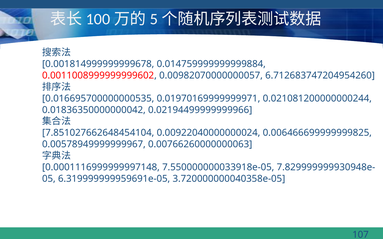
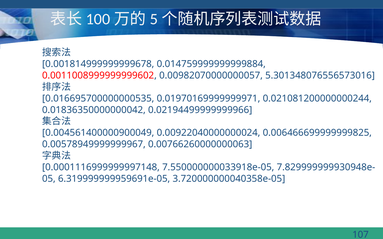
6.712683747204954260: 6.712683747204954260 -> 5.301348076556573016
7.851027662648454104: 7.851027662648454104 -> 0.004561400000900049
